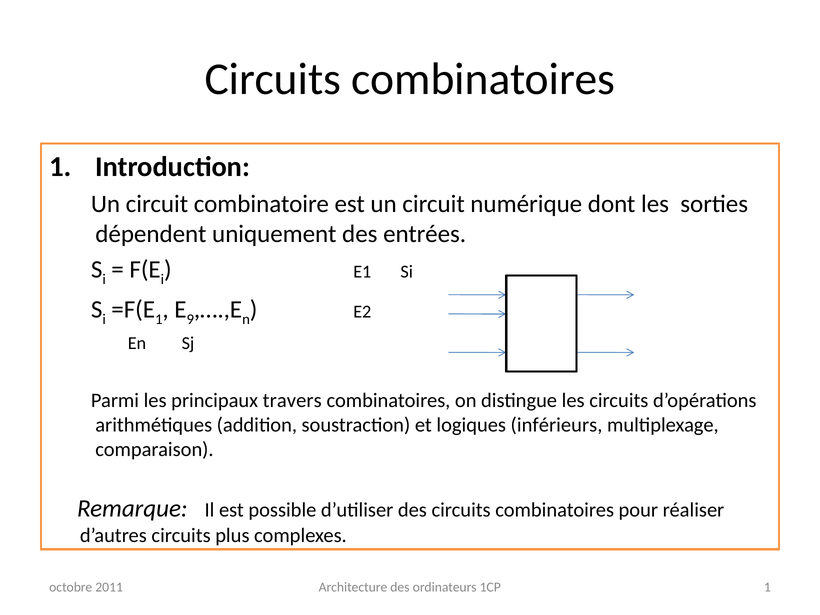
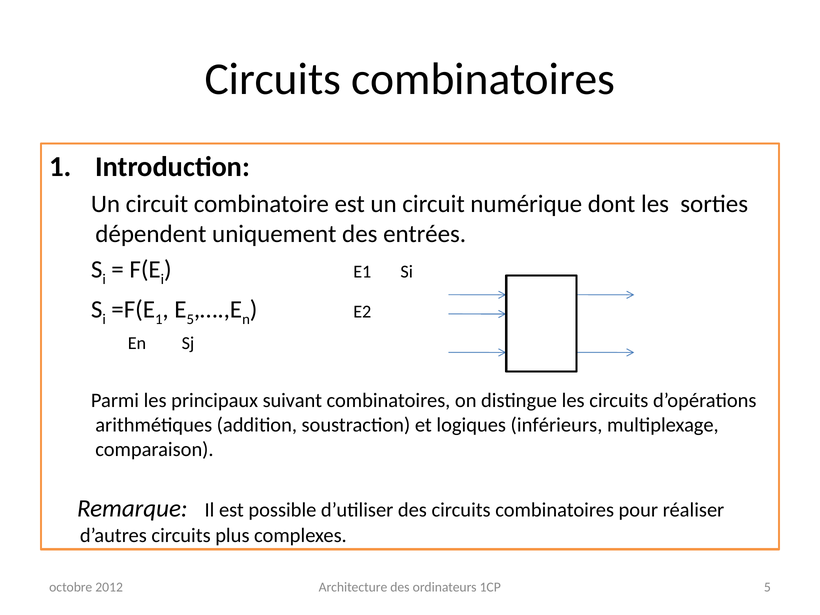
9 at (190, 319): 9 -> 5
travers: travers -> suivant
1CP 1: 1 -> 5
2011: 2011 -> 2012
